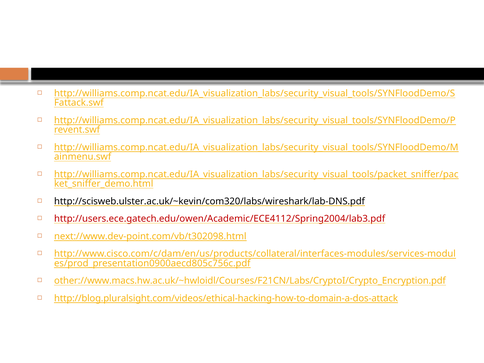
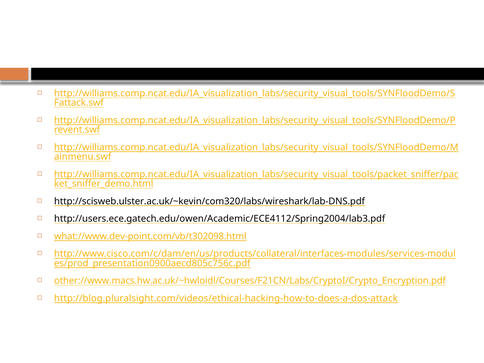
http://users.ece.gatech.edu/owen/Academic/ECE4112/Spring2004/lab3.pdf colour: red -> black
next://www.dev-point.com/vb/t302098.html: next://www.dev-point.com/vb/t302098.html -> what://www.dev-point.com/vb/t302098.html
http://blog.pluralsight.com/videos/ethical-hacking-how-to-domain-a-dos-attack: http://blog.pluralsight.com/videos/ethical-hacking-how-to-domain-a-dos-attack -> http://blog.pluralsight.com/videos/ethical-hacking-how-to-does-a-dos-attack
